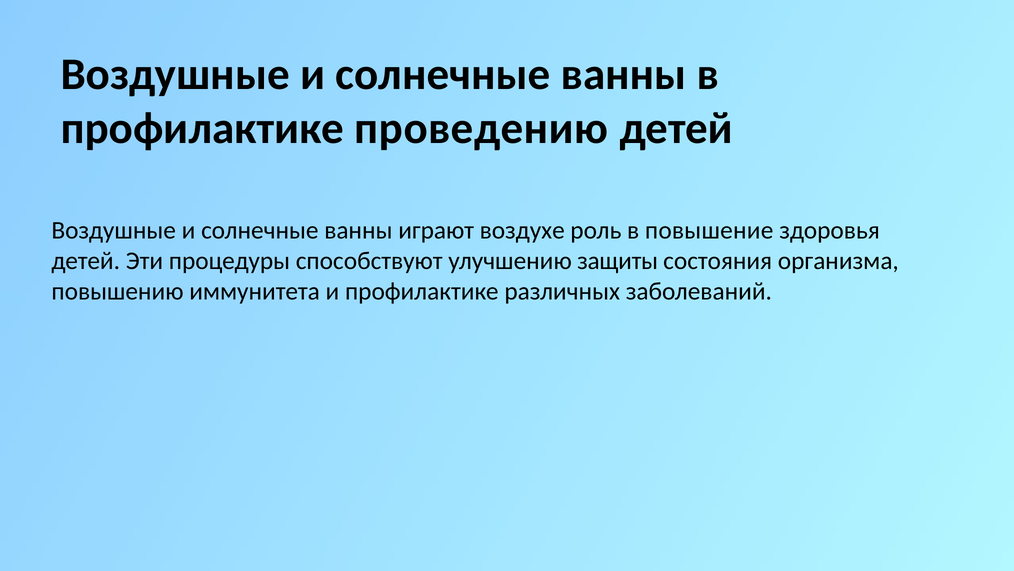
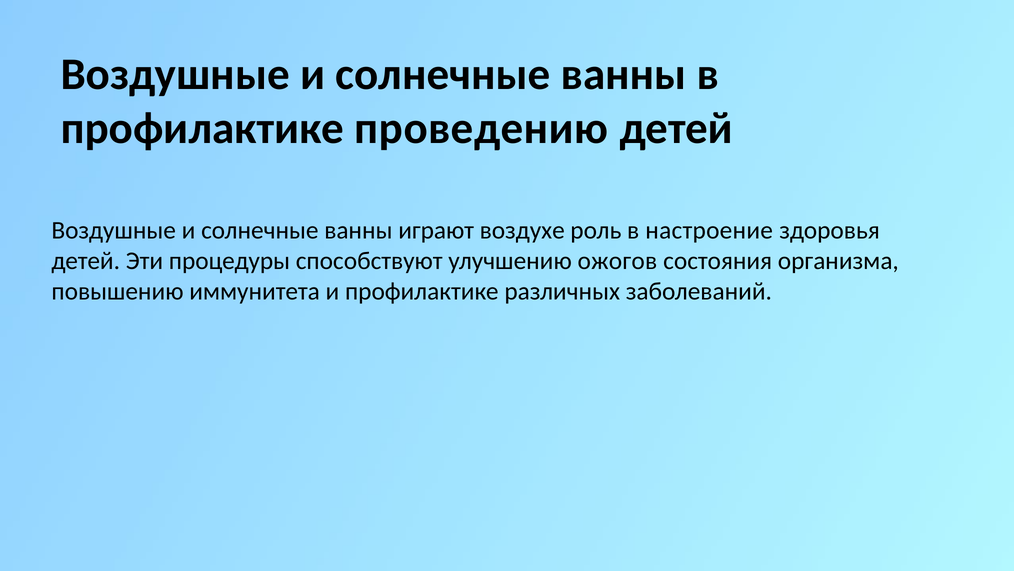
повышение: повышение -> настроение
защиты: защиты -> ожогов
